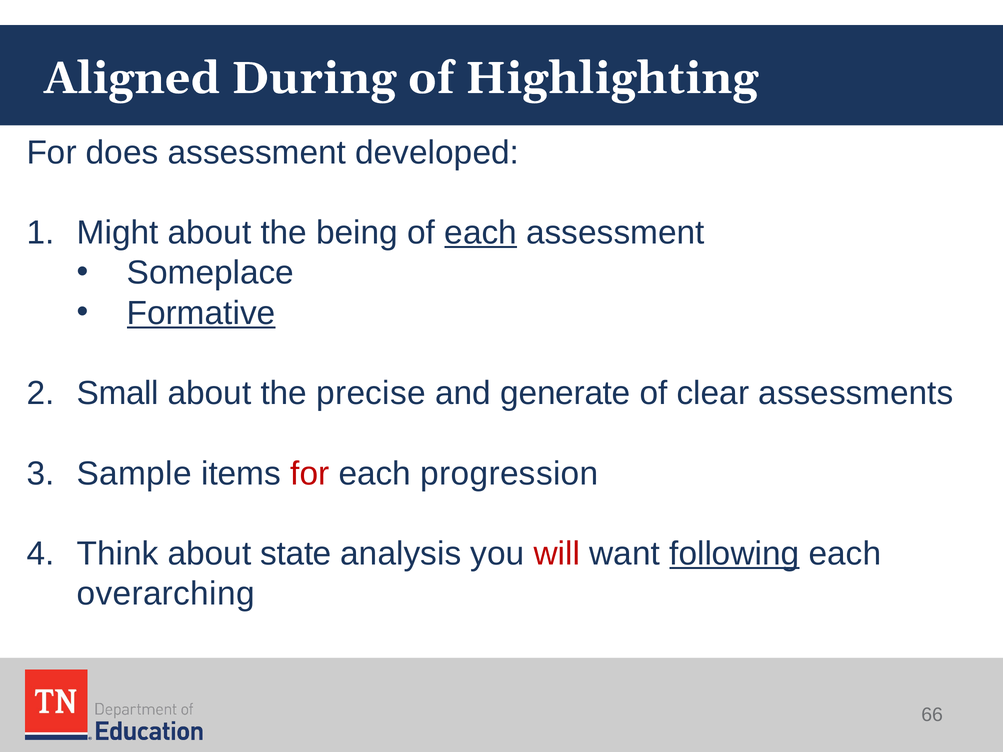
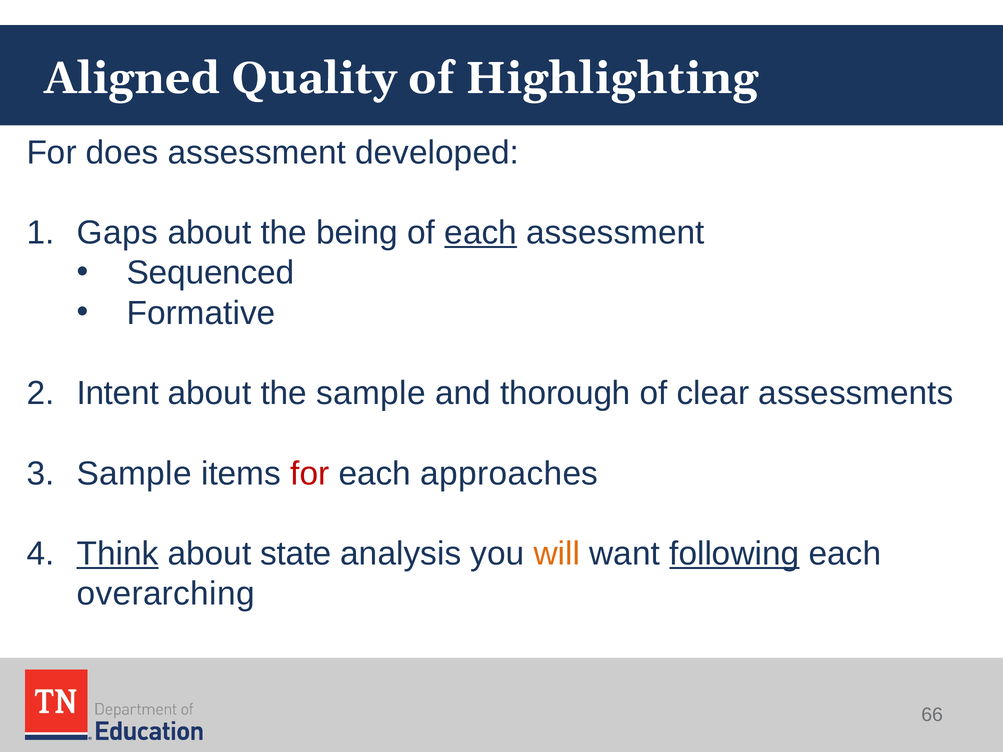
During: During -> Quality
Might: Might -> Gaps
Someplace: Someplace -> Sequenced
Formative underline: present -> none
Small: Small -> Intent
the precise: precise -> sample
generate: generate -> thorough
progression: progression -> approaches
Think underline: none -> present
will colour: red -> orange
